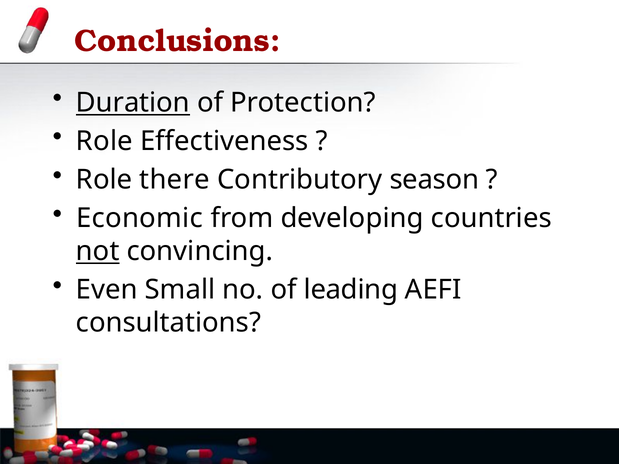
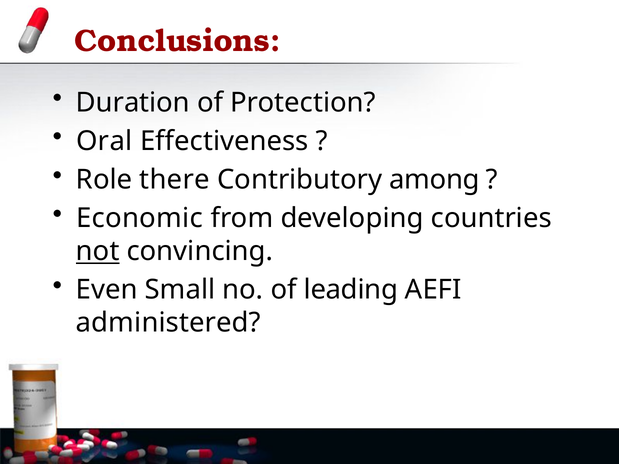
Duration underline: present -> none
Role at (104, 141): Role -> Oral
season: season -> among
consultations: consultations -> administered
